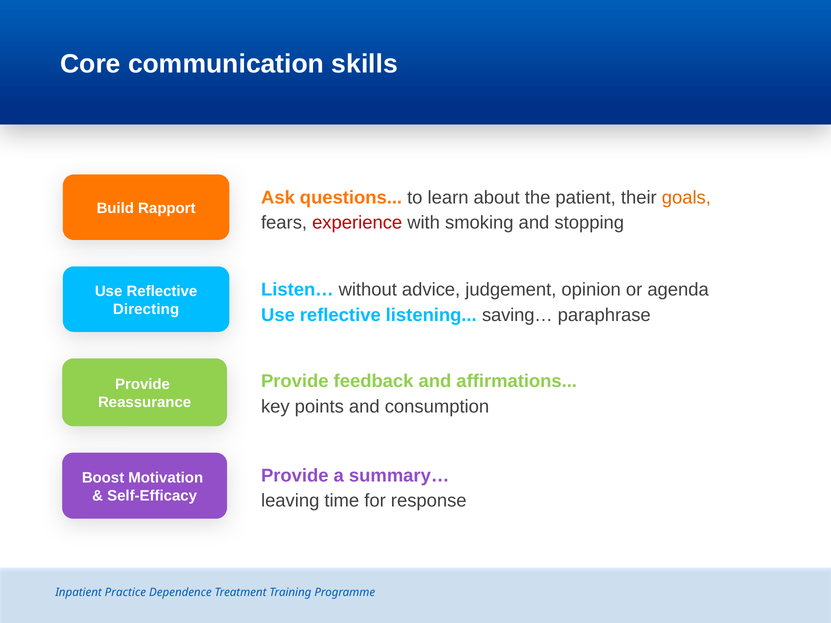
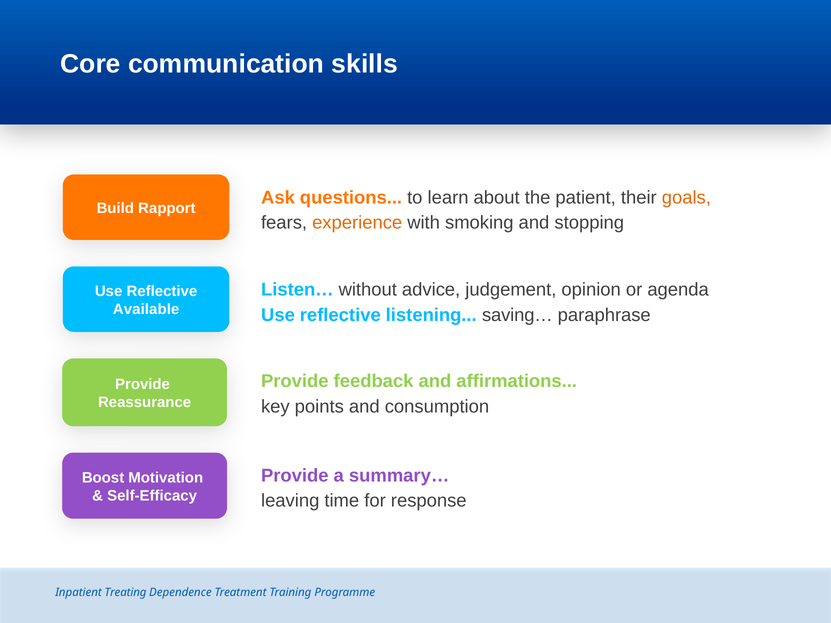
experience colour: red -> orange
Directing: Directing -> Available
Practice: Practice -> Treating
